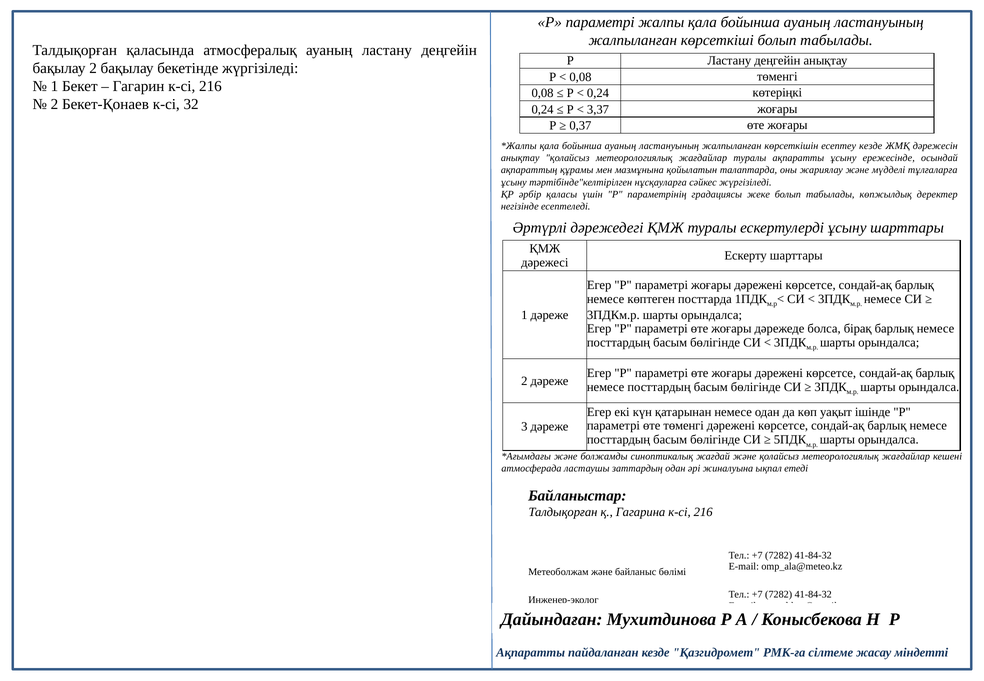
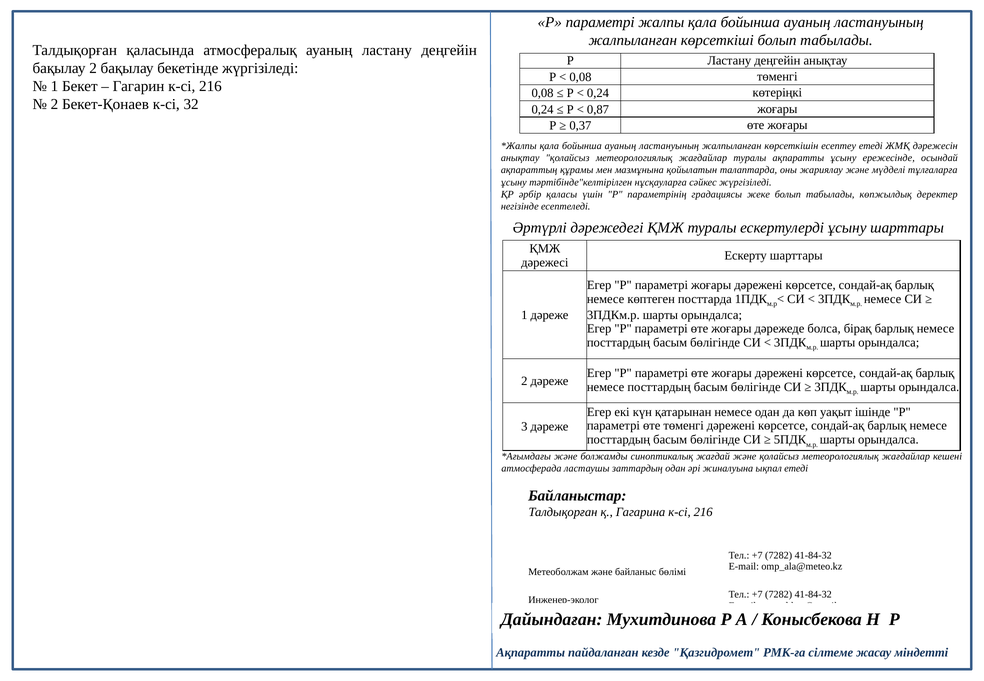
3,37: 3,37 -> 0,87
есептеу кезде: кезде -> етеді
